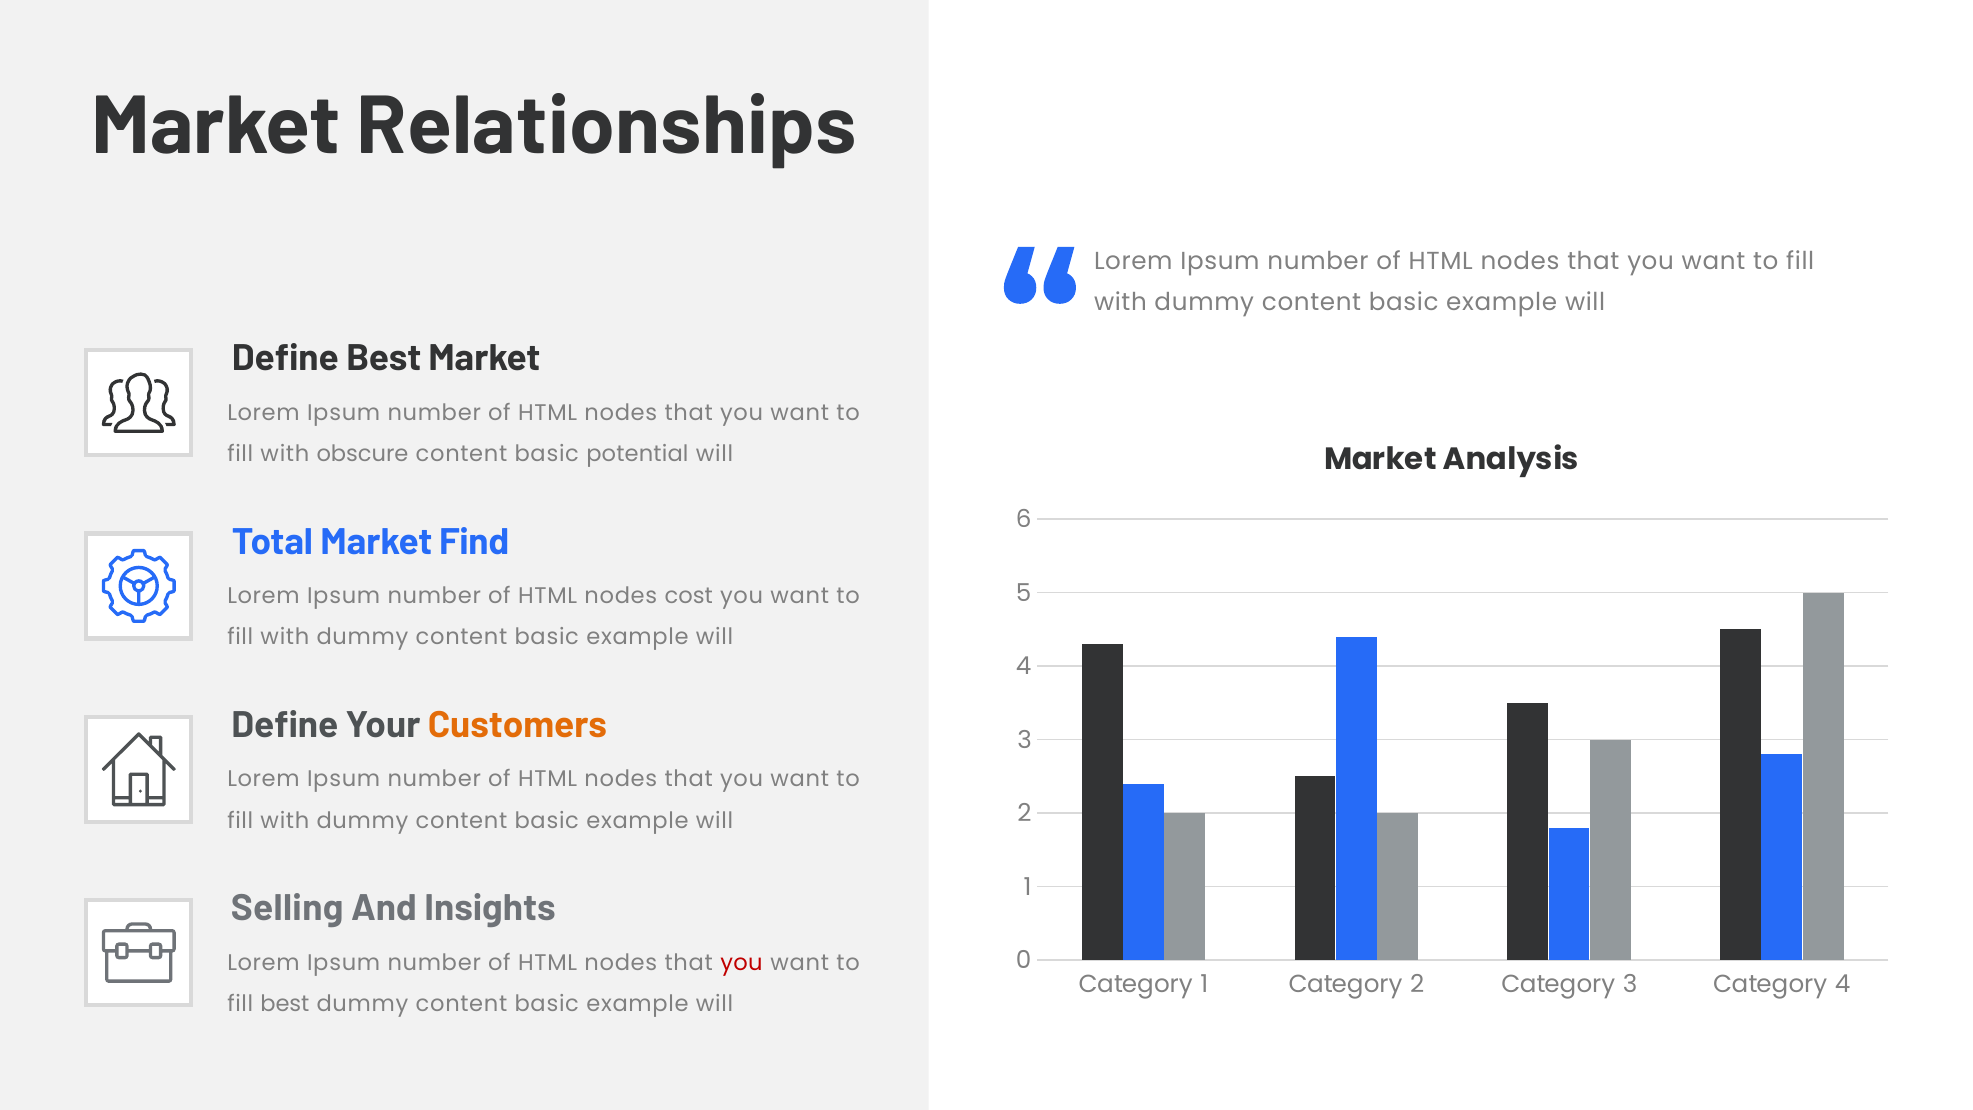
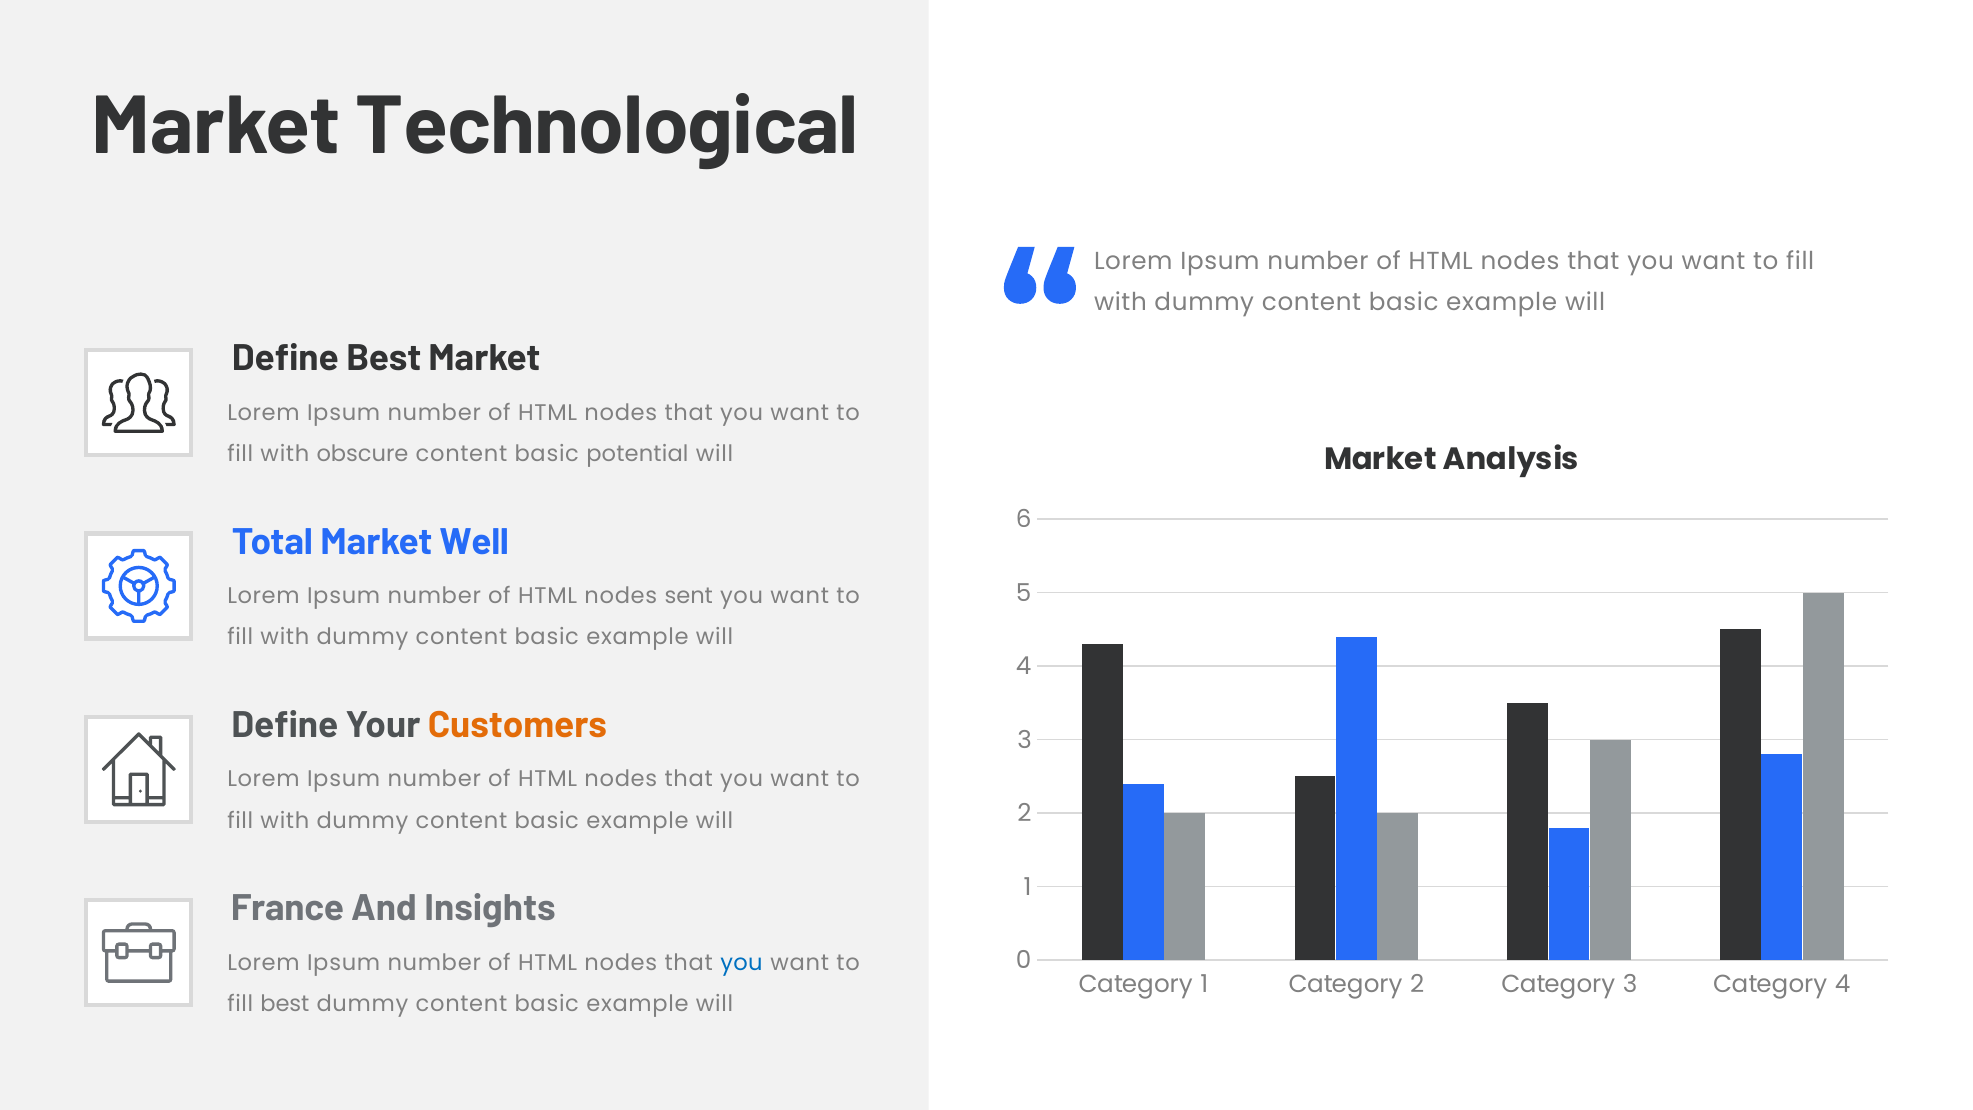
Relationships: Relationships -> Technological
Find: Find -> Well
cost: cost -> sent
Selling: Selling -> France
you at (741, 963) colour: red -> blue
